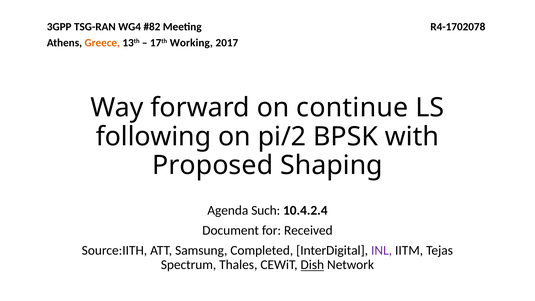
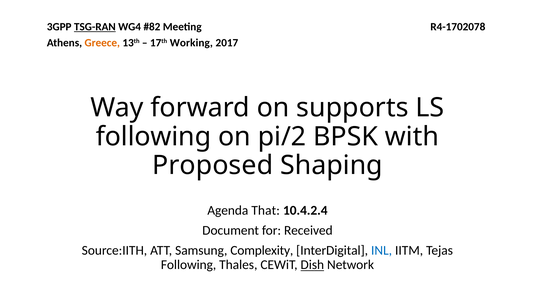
TSG-RAN underline: none -> present
continue: continue -> supports
Such: Such -> That
Completed: Completed -> Complexity
INL colour: purple -> blue
Spectrum at (189, 265): Spectrum -> Following
